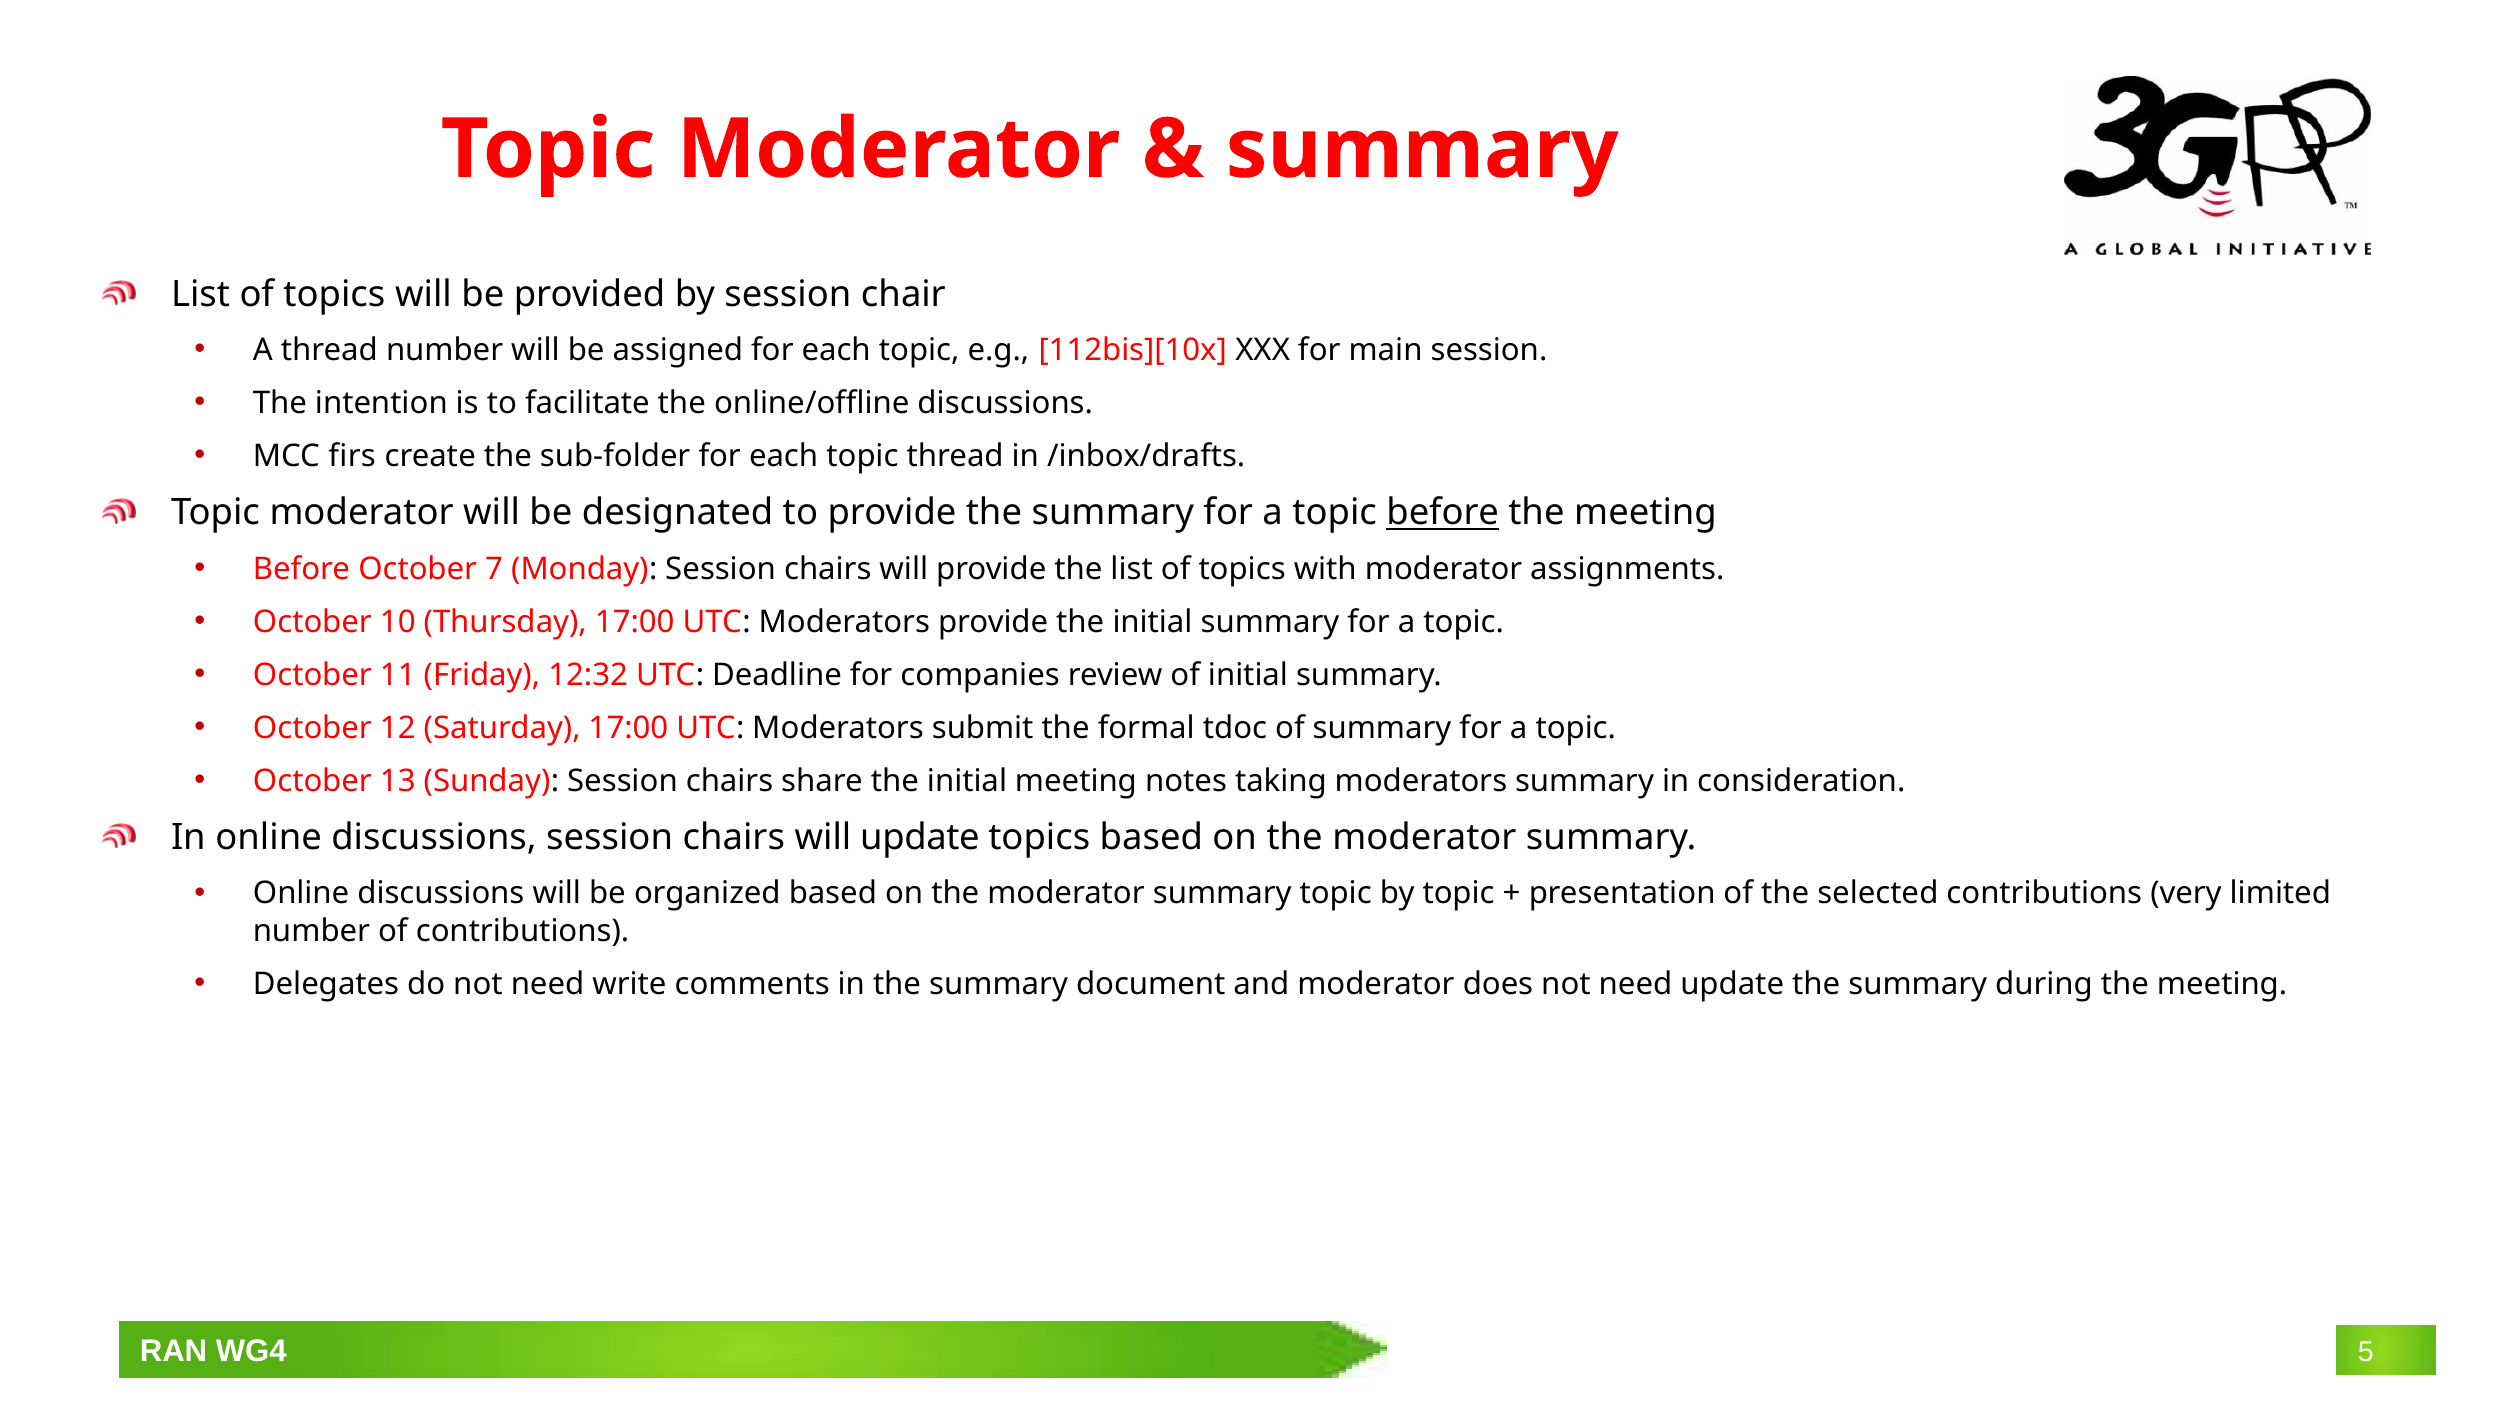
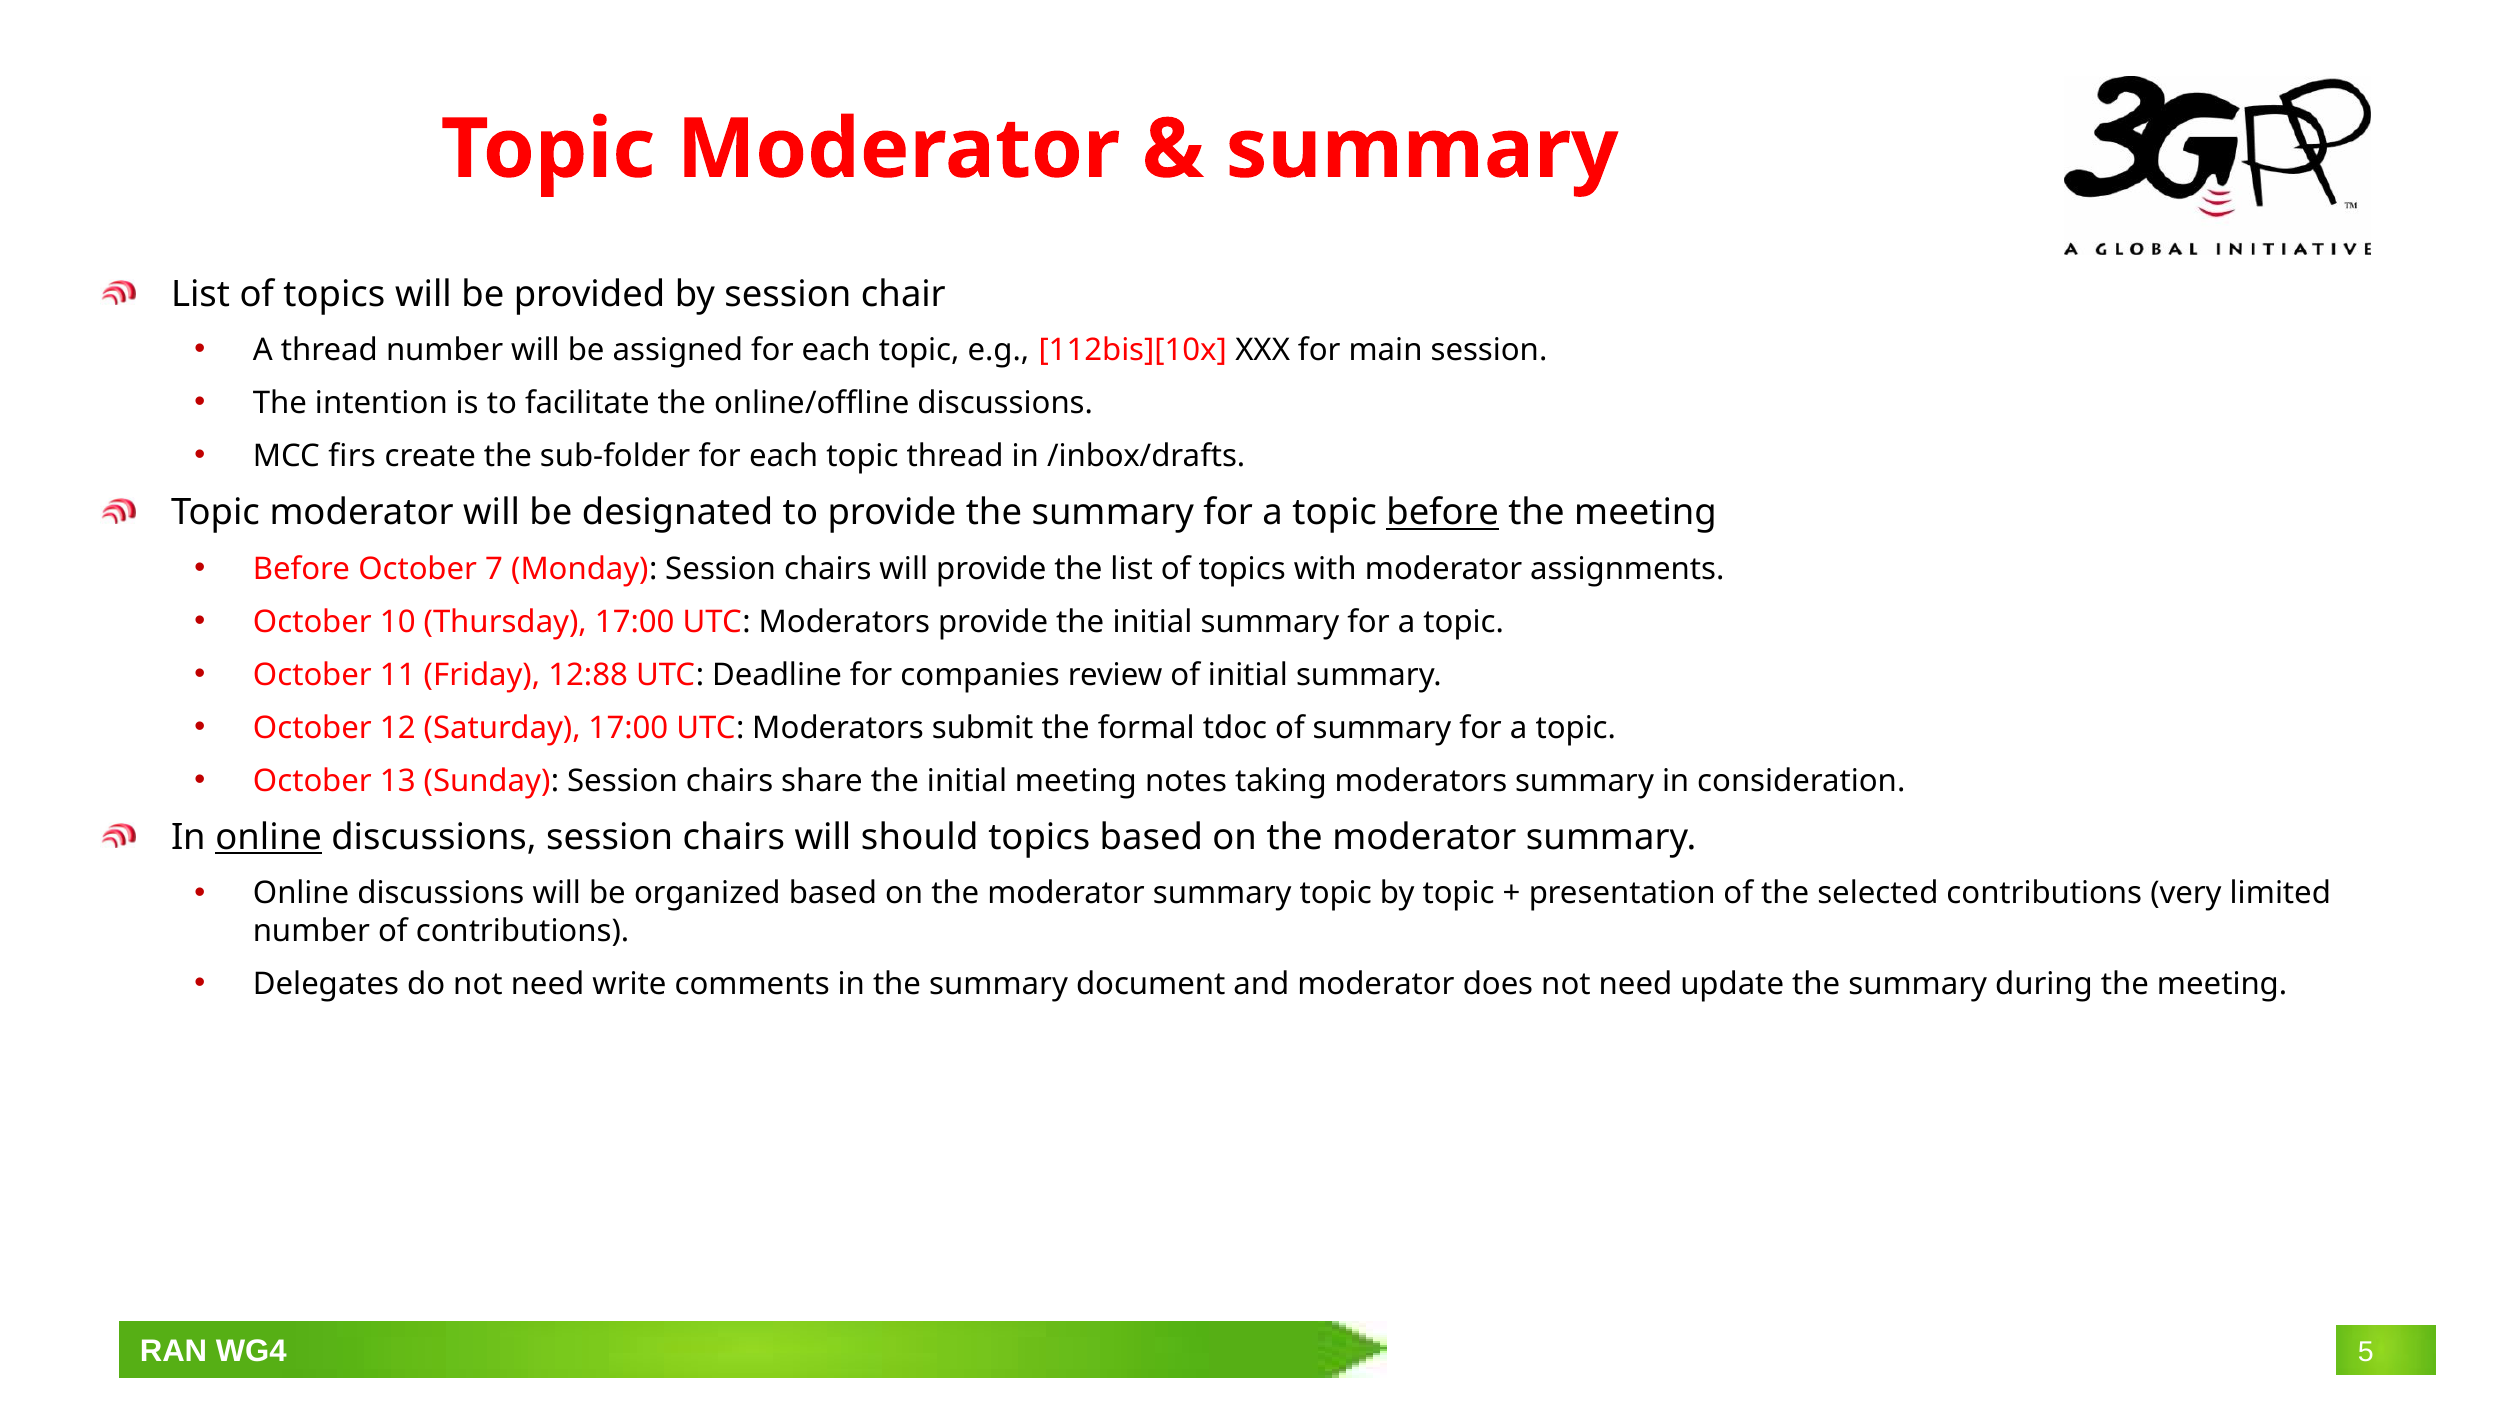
12:32: 12:32 -> 12:88
online at (269, 837) underline: none -> present
will update: update -> should
